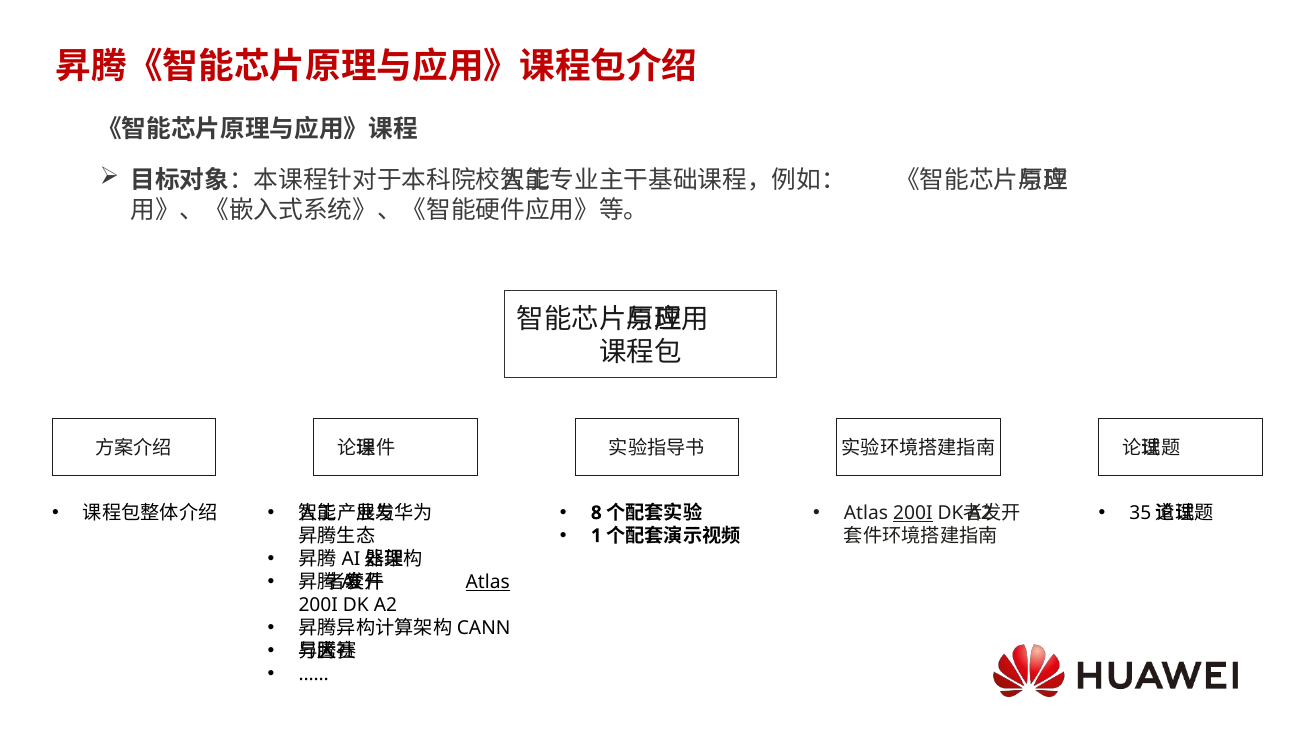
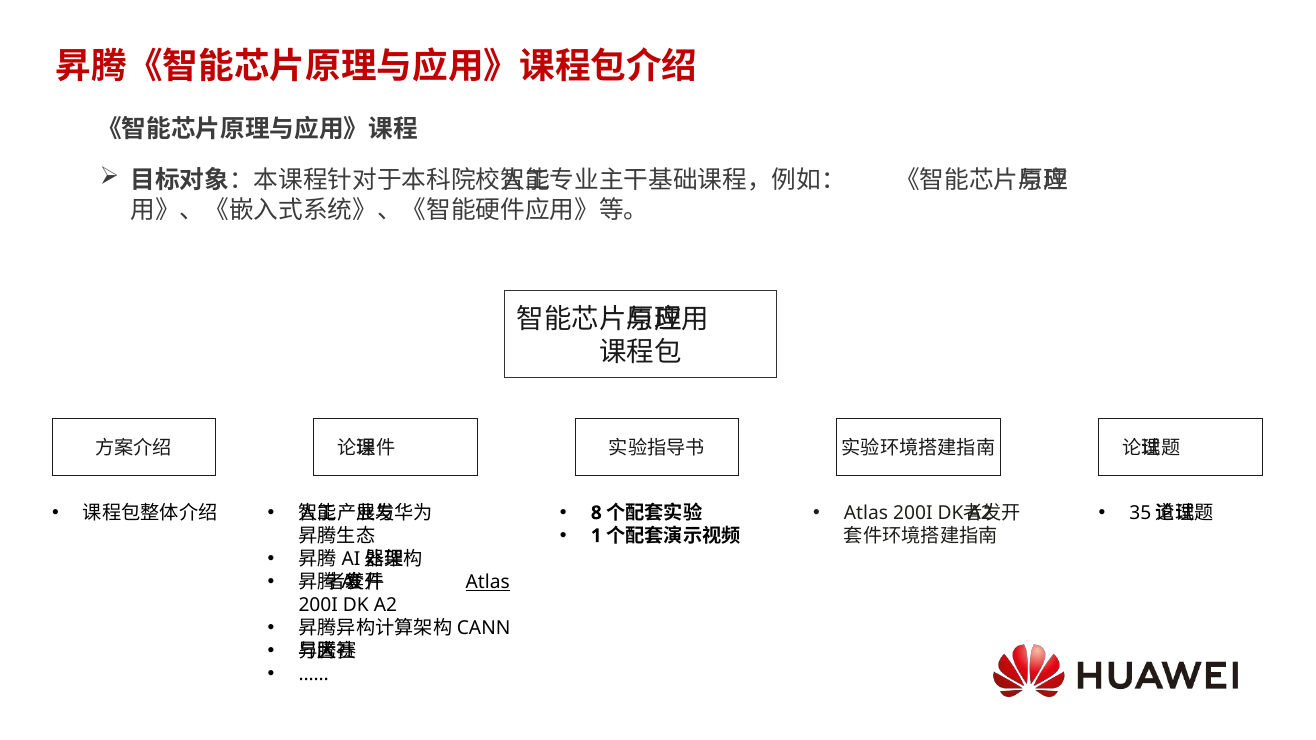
200I at (913, 513) underline: present -> none
